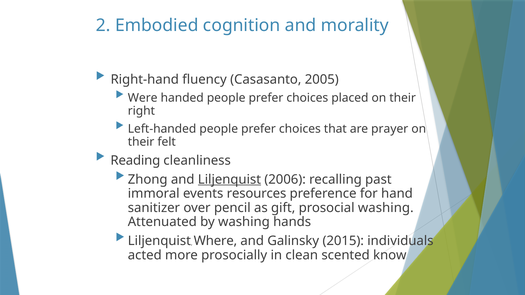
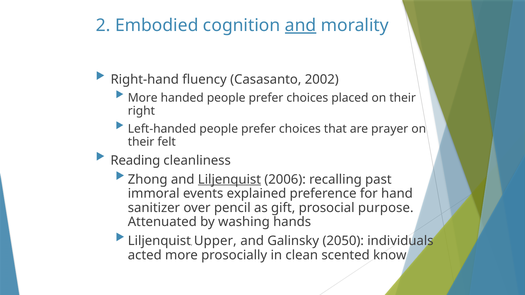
and at (301, 26) underline: none -> present
2005: 2005 -> 2002
Were at (143, 98): Were -> More
resources: resources -> explained
prosocial washing: washing -> purpose
Where: Where -> Upper
2015: 2015 -> 2050
